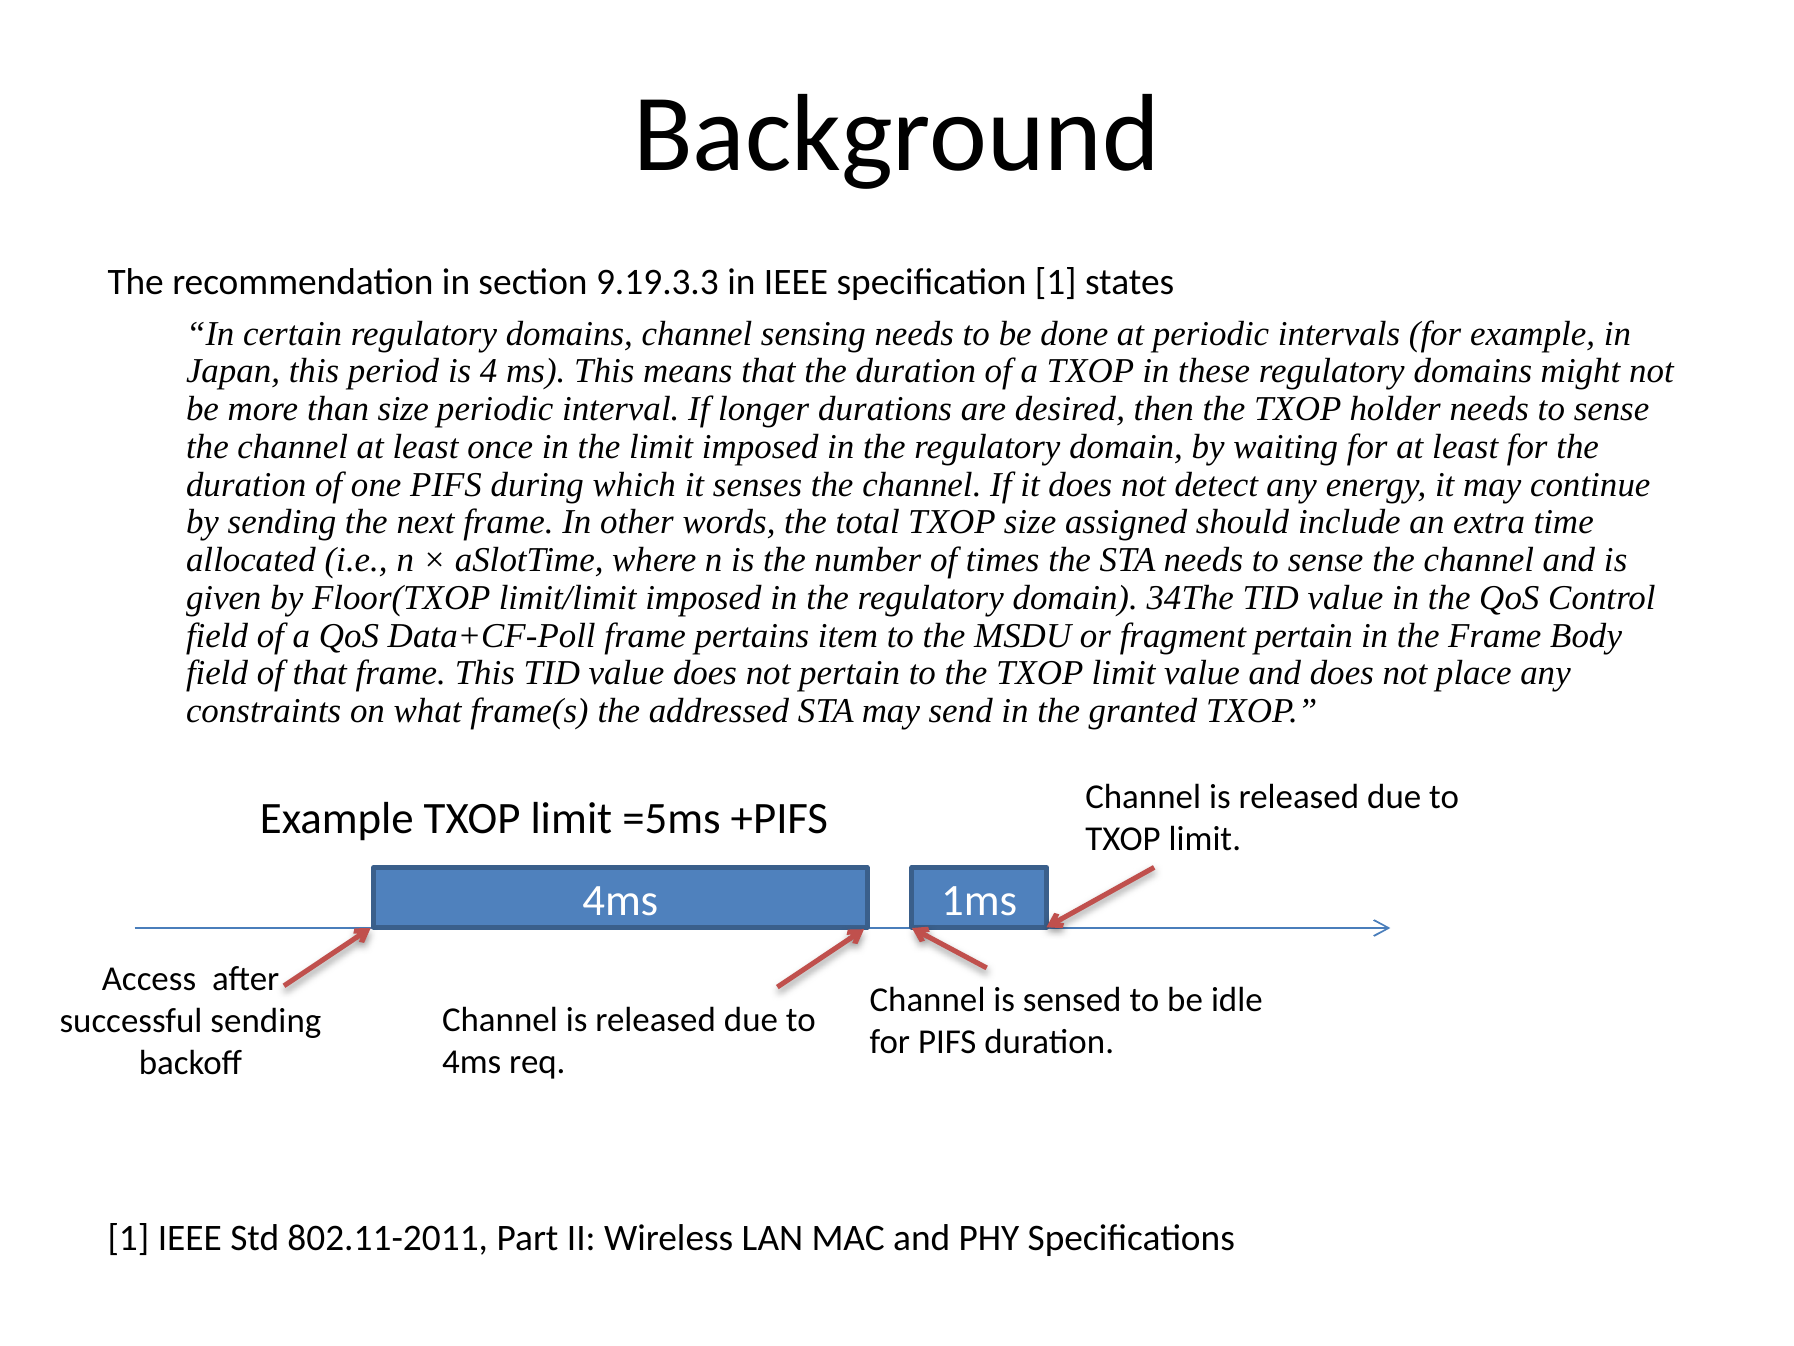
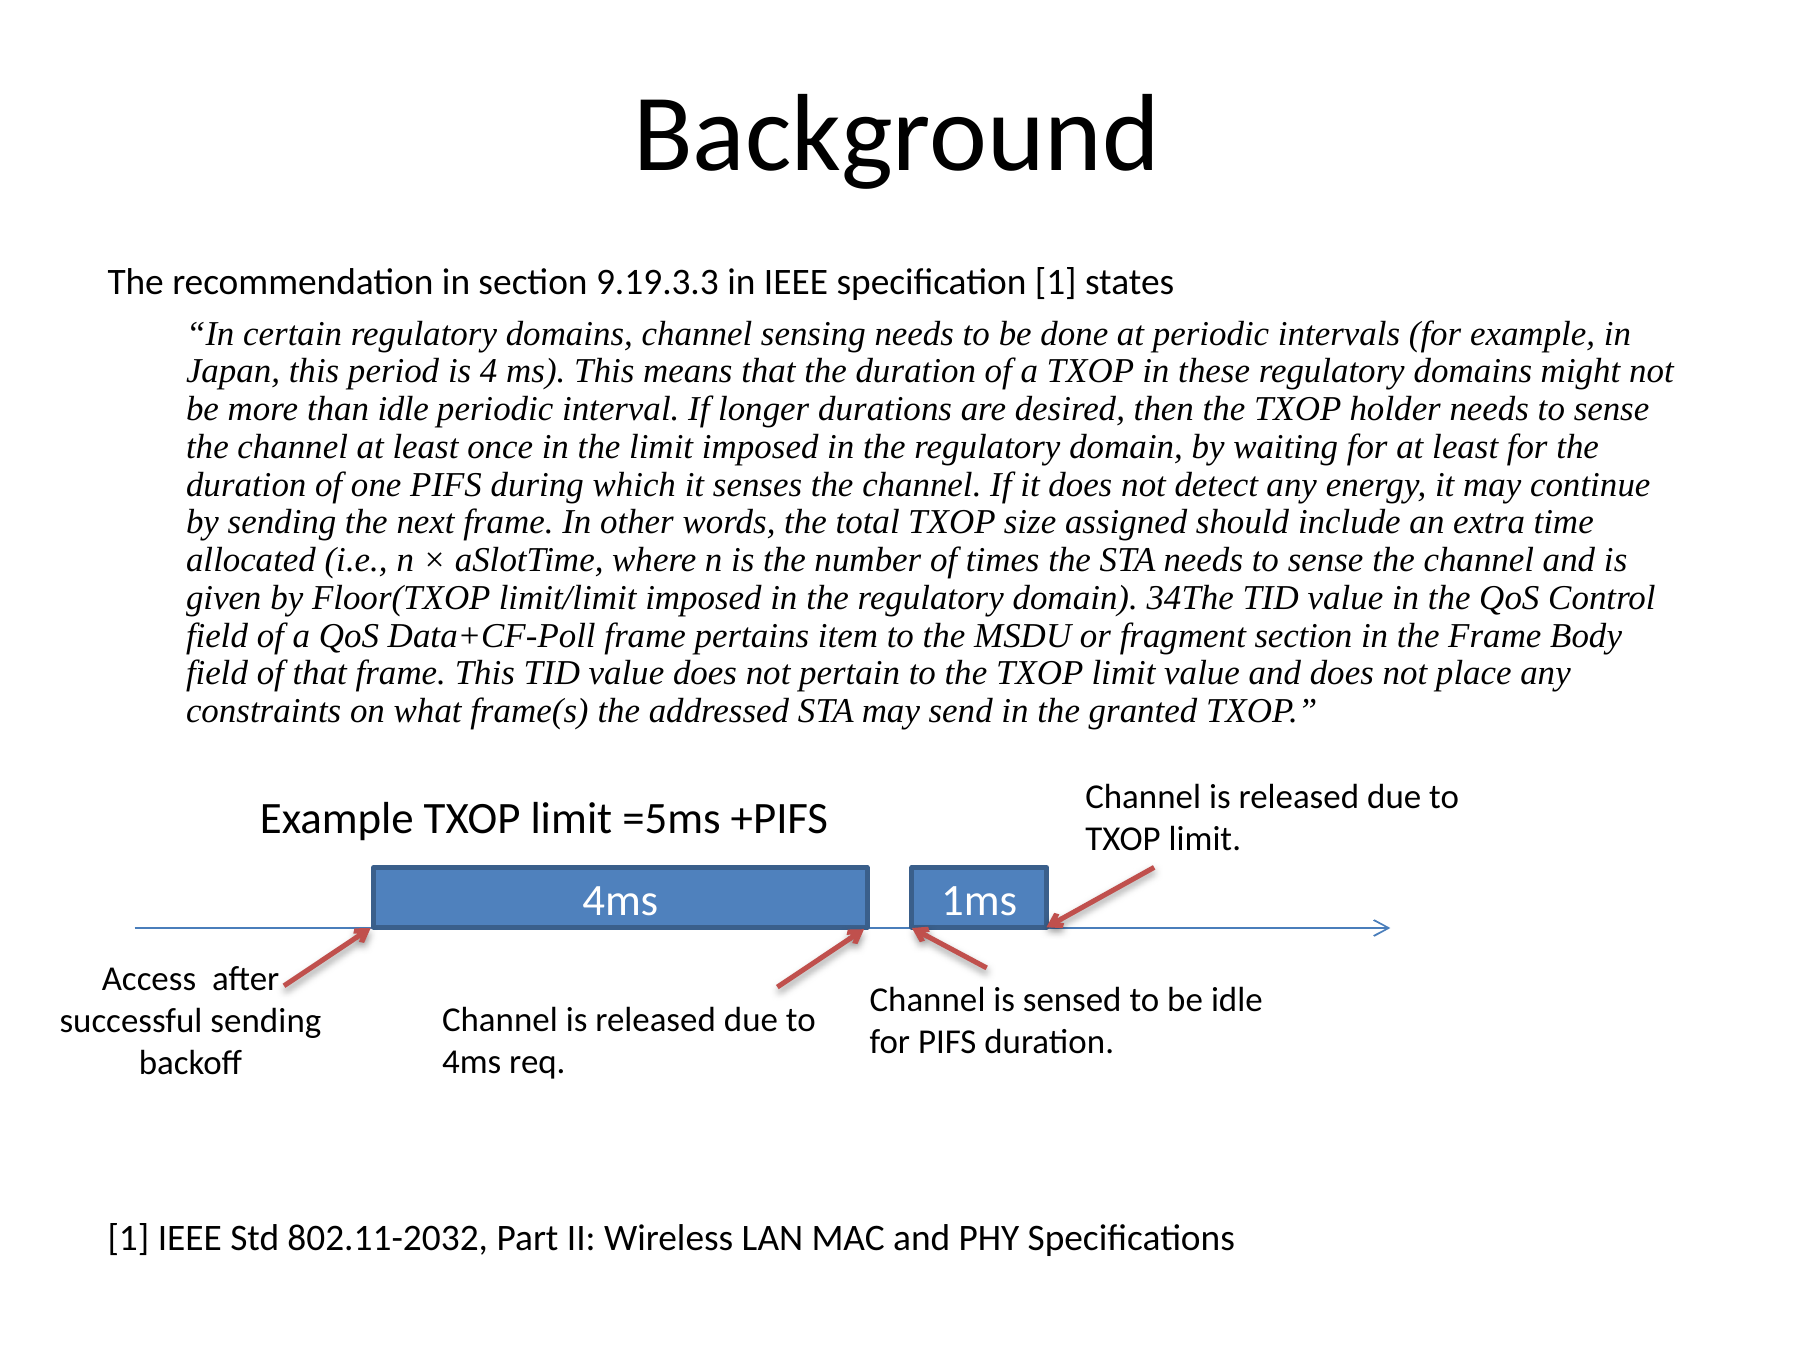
than size: size -> idle
fragment pertain: pertain -> section
802.11-2011: 802.11-2011 -> 802.11-2032
